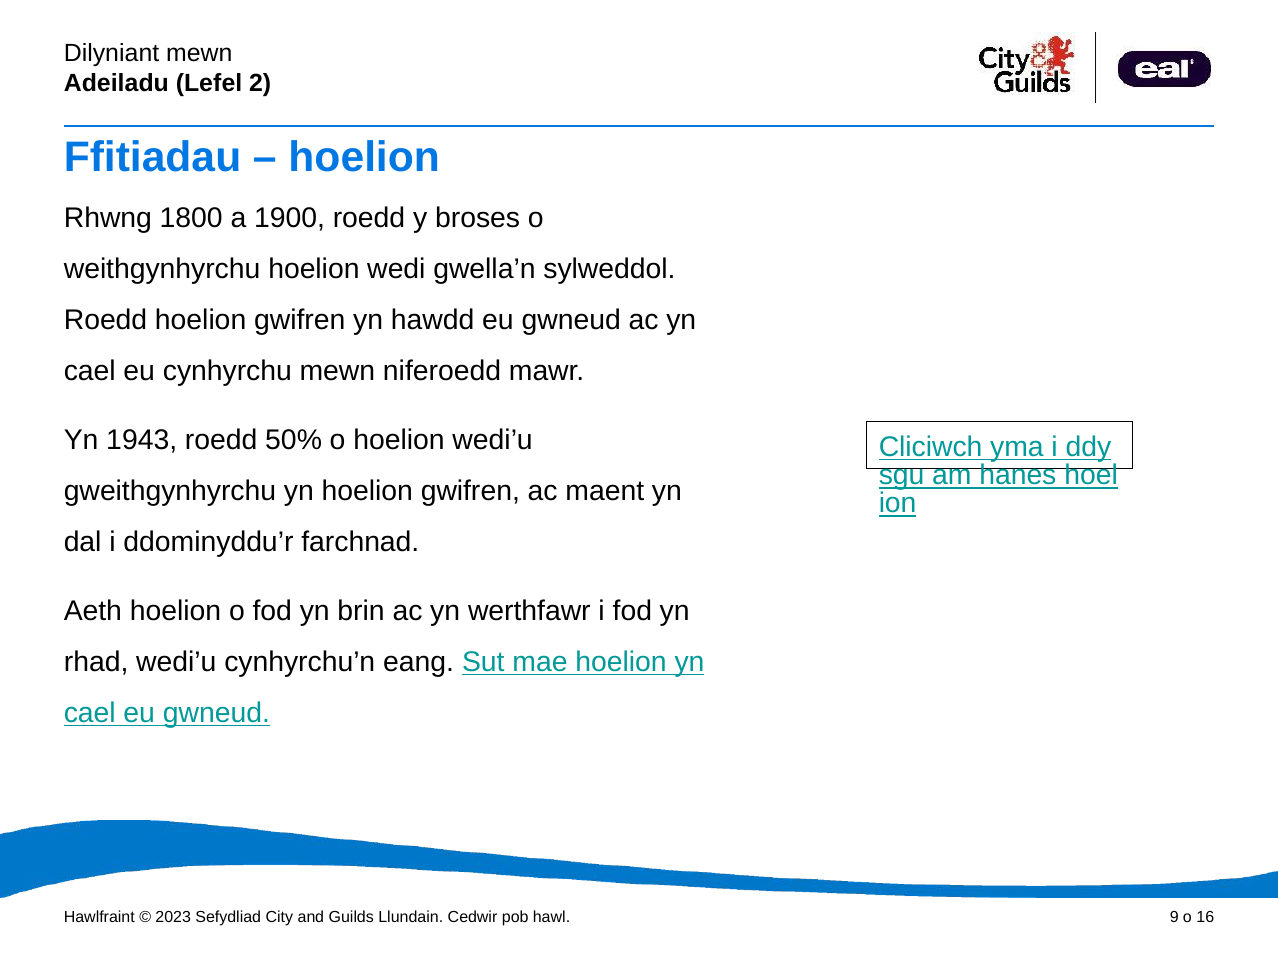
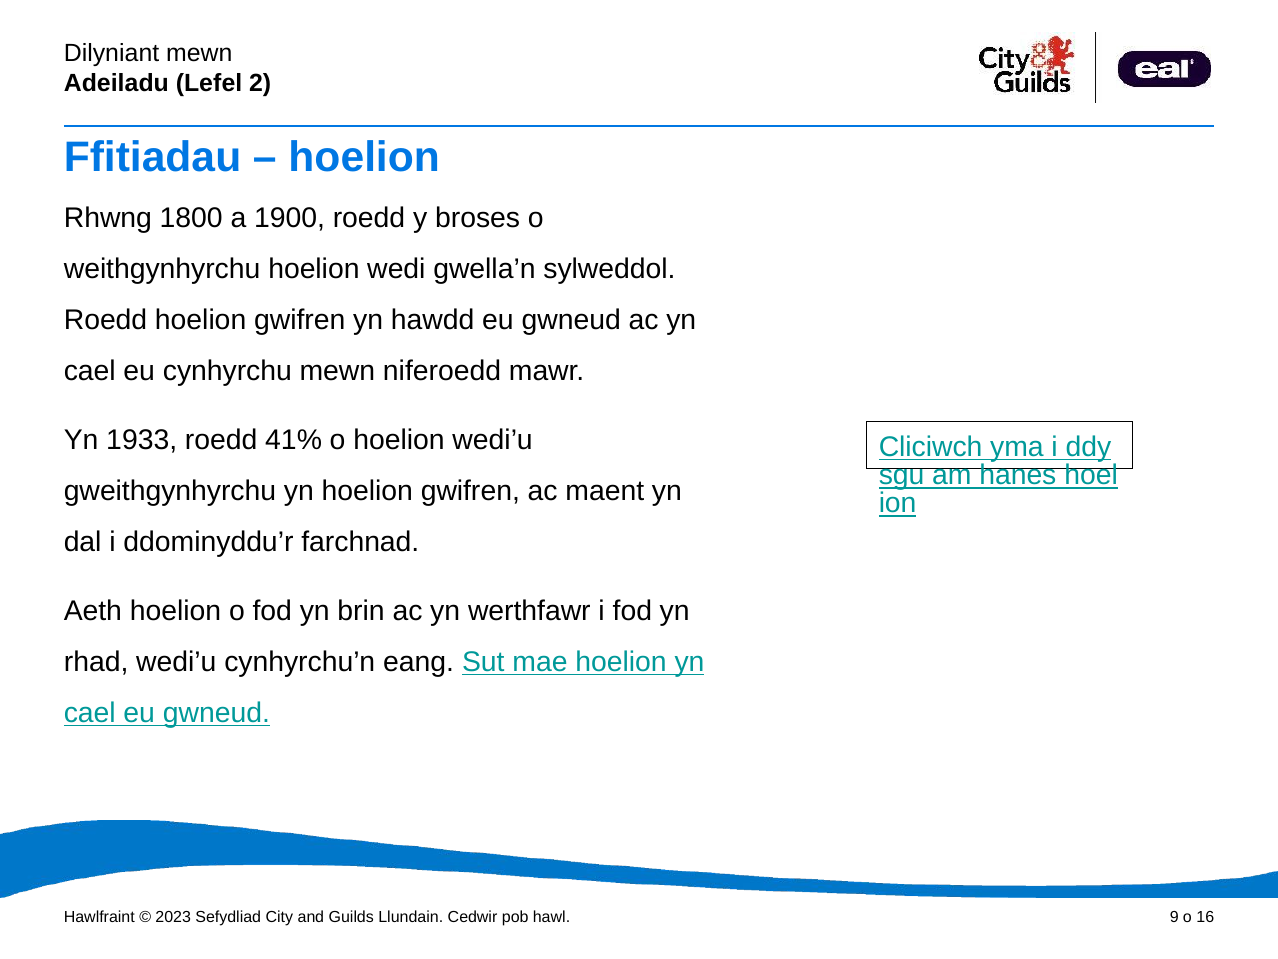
1943: 1943 -> 1933
50%: 50% -> 41%
